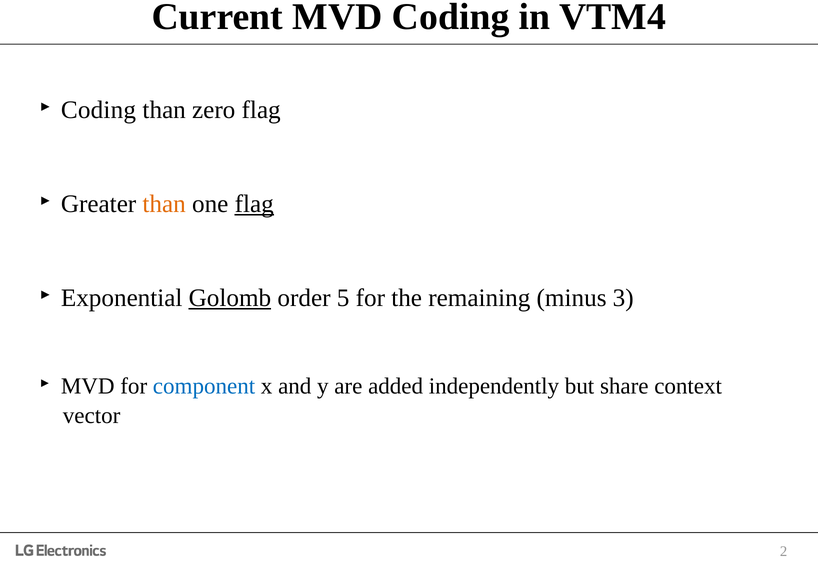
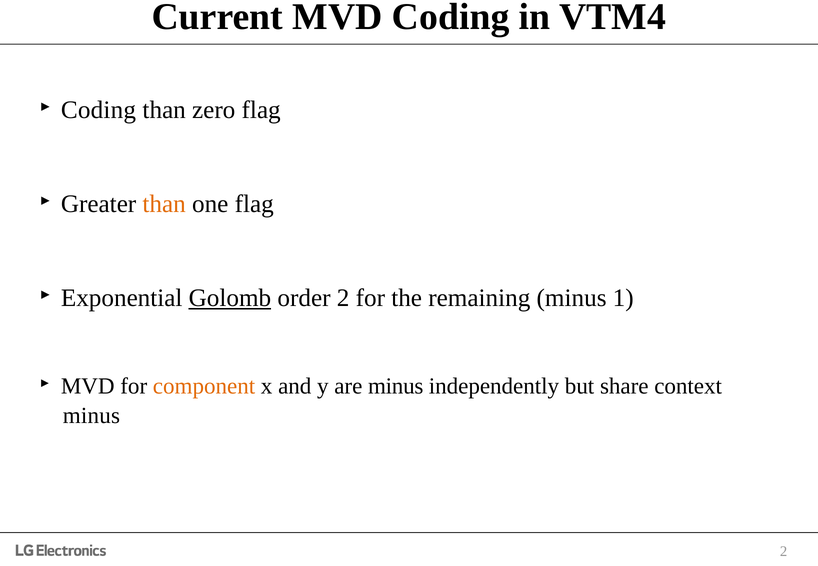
flag at (254, 204) underline: present -> none
order 5: 5 -> 2
3: 3 -> 1
component colour: blue -> orange
are added: added -> minus
vector at (92, 416): vector -> minus
